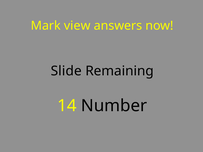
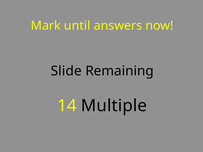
view: view -> until
Number: Number -> Multiple
